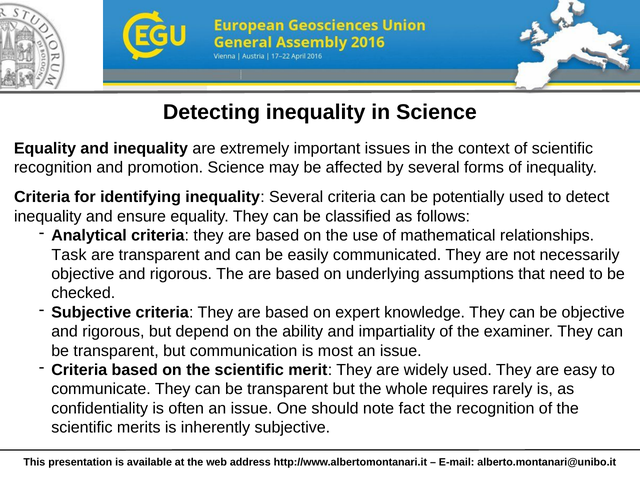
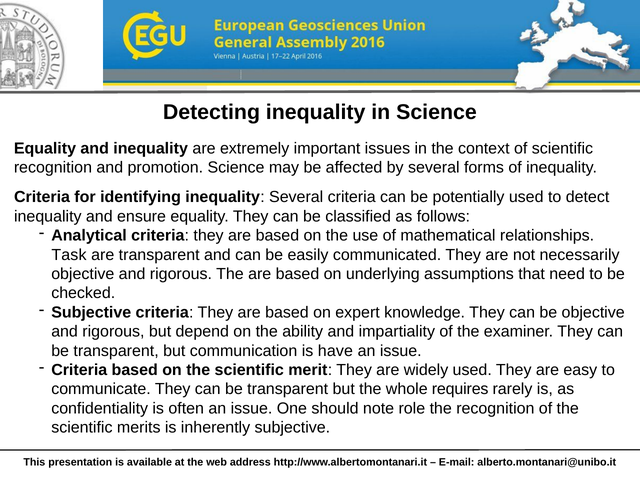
most: most -> have
fact: fact -> role
